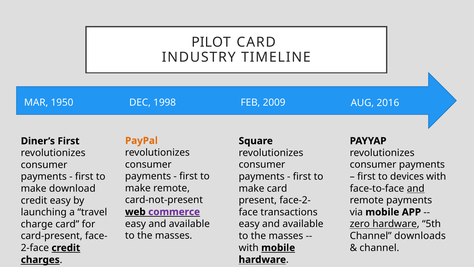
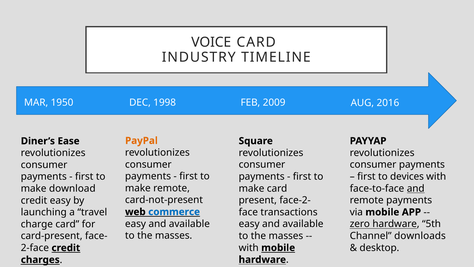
PILOT: PILOT -> VOICE
Diner’s First: First -> Ease
commerce colour: purple -> blue
channel at (379, 247): channel -> desktop
